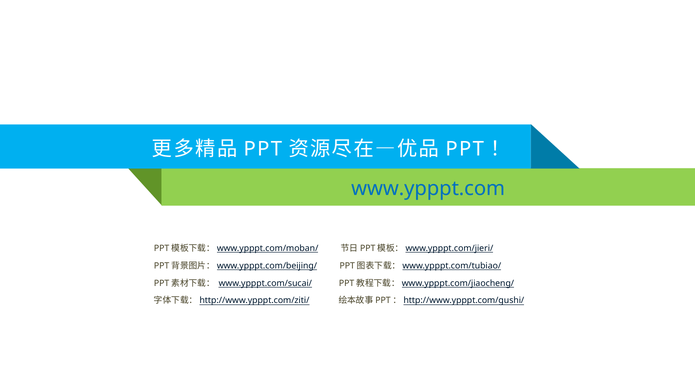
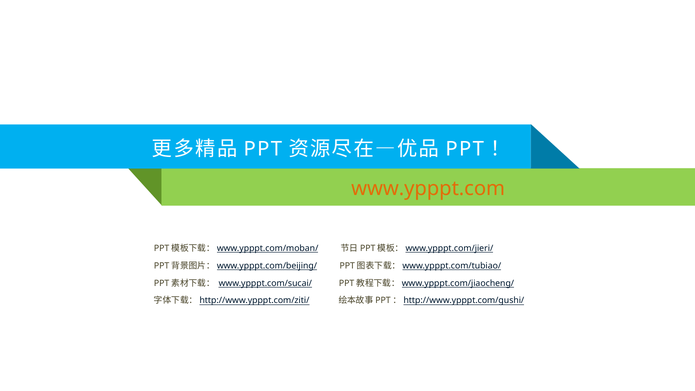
www.ypppt.com colour: blue -> orange
